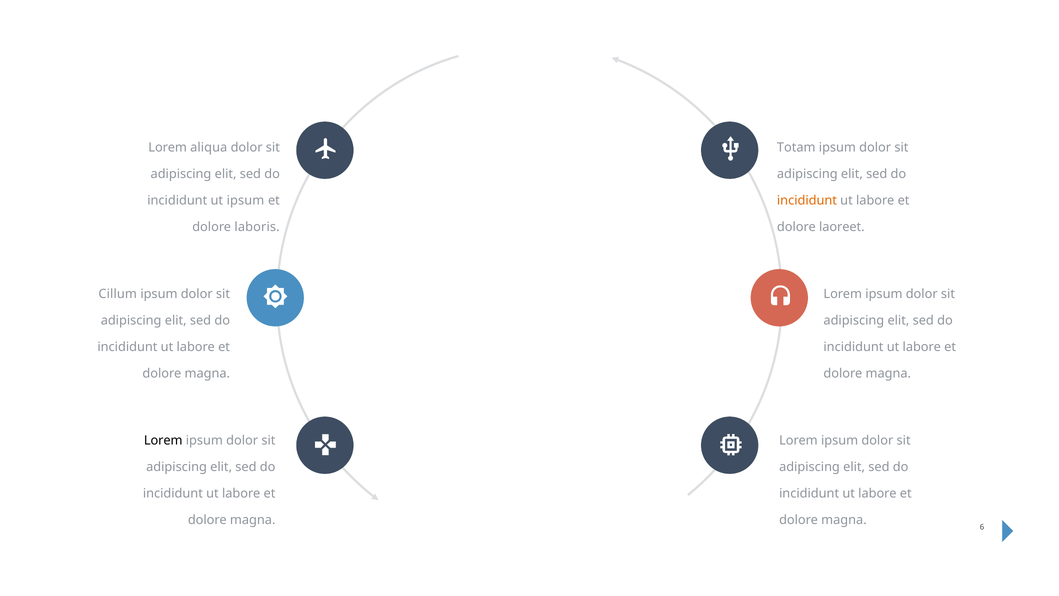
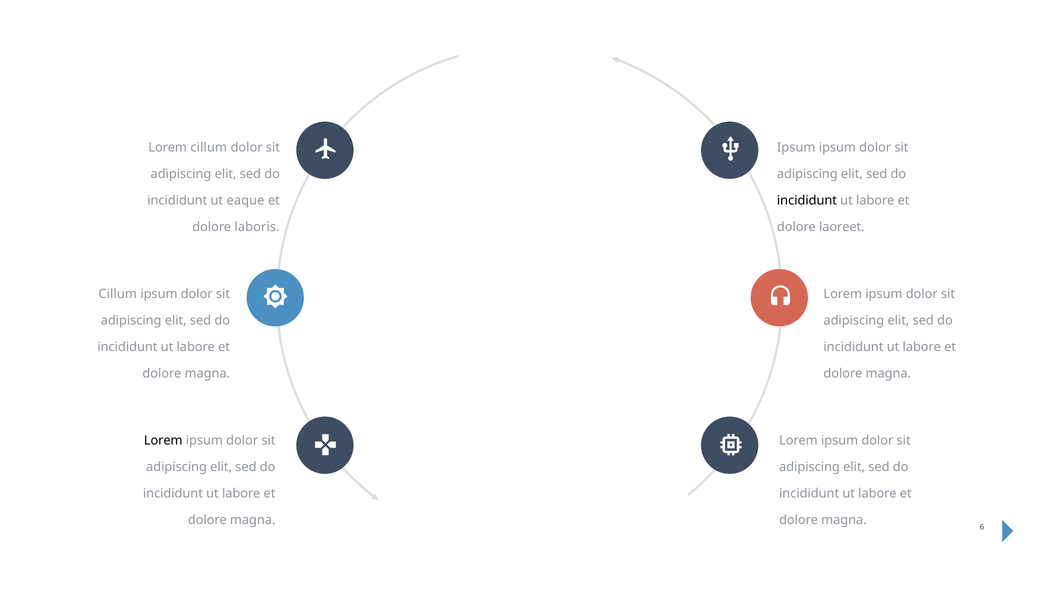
Lorem aliqua: aliqua -> cillum
Totam at (796, 148): Totam -> Ipsum
ut ipsum: ipsum -> eaque
incididunt at (807, 200) colour: orange -> black
